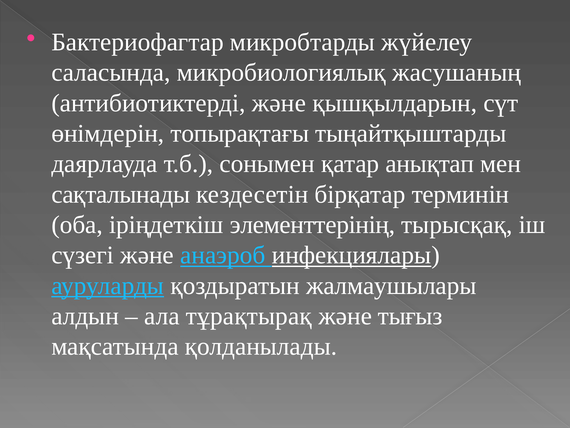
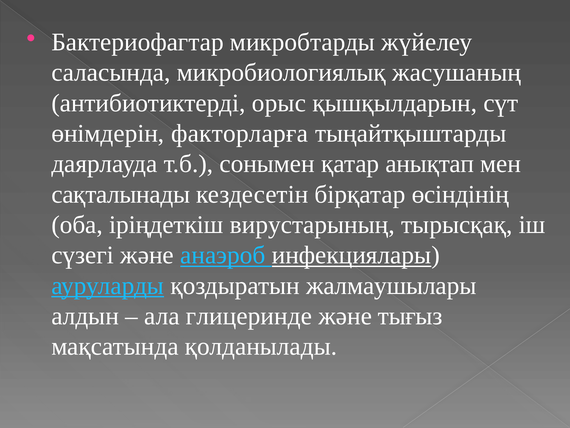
антибиотиктерді және: және -> орыс
топырақтағы: топырақтағы -> факторларға
терминін: терминін -> өсіндінің
элементтерінің: элементтерінің -> вирустарының
тұрақтырақ: тұрақтырақ -> глицеринде
